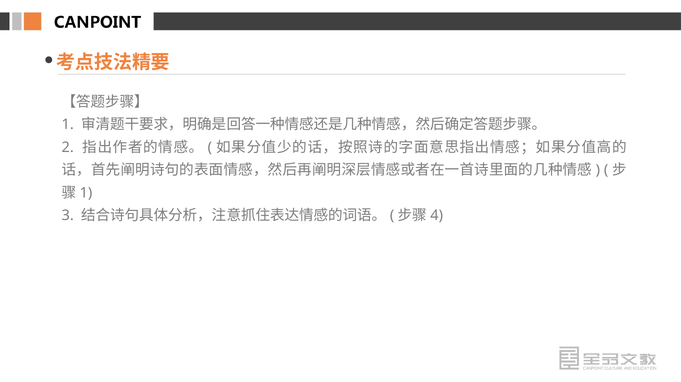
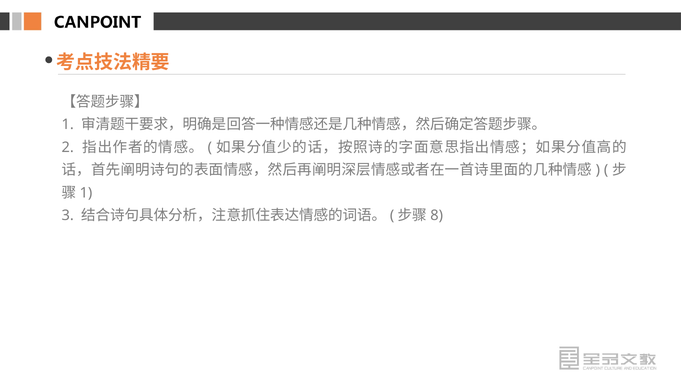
4: 4 -> 8
